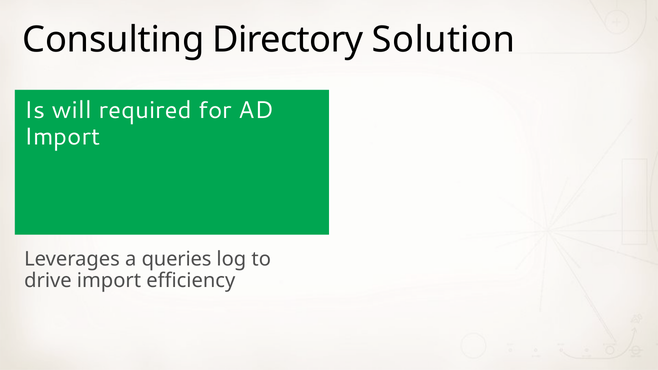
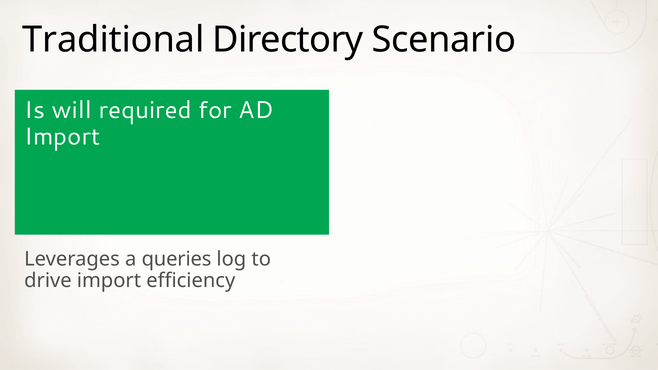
Consulting: Consulting -> Traditional
Solution: Solution -> Scenario
